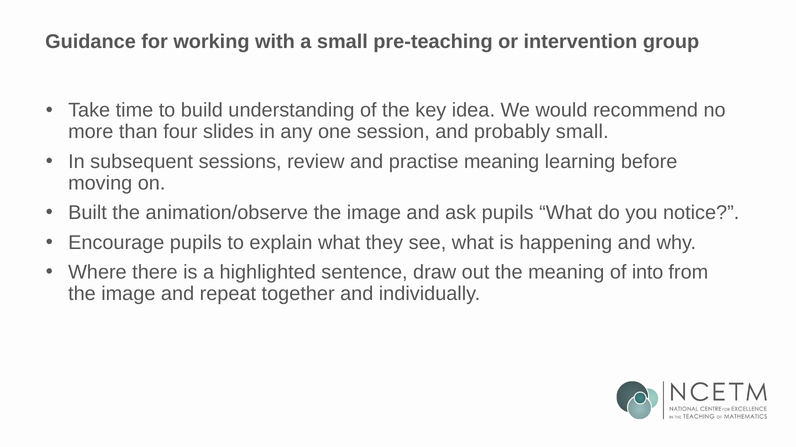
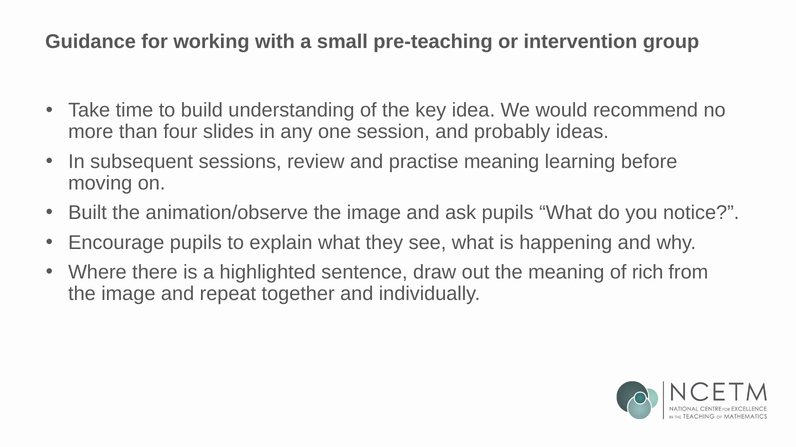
probably small: small -> ideas
into: into -> rich
